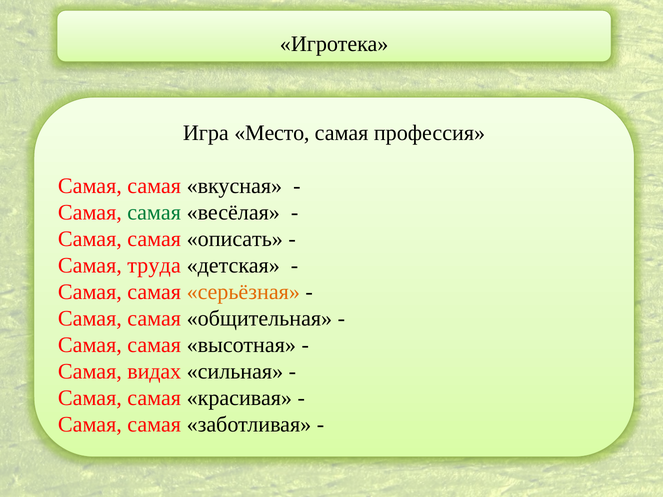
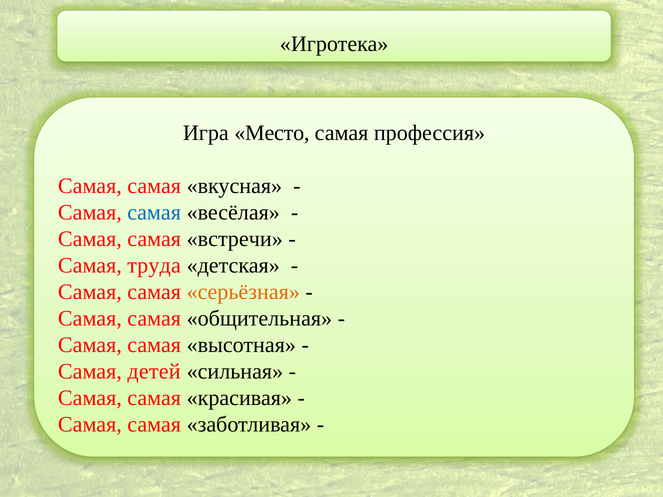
самая at (154, 212) colour: green -> blue
описать: описать -> встречи
видах: видах -> детей
